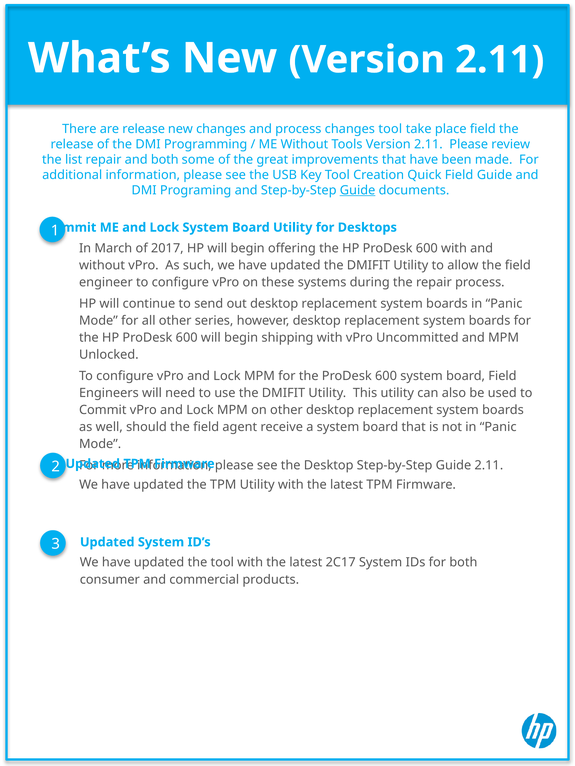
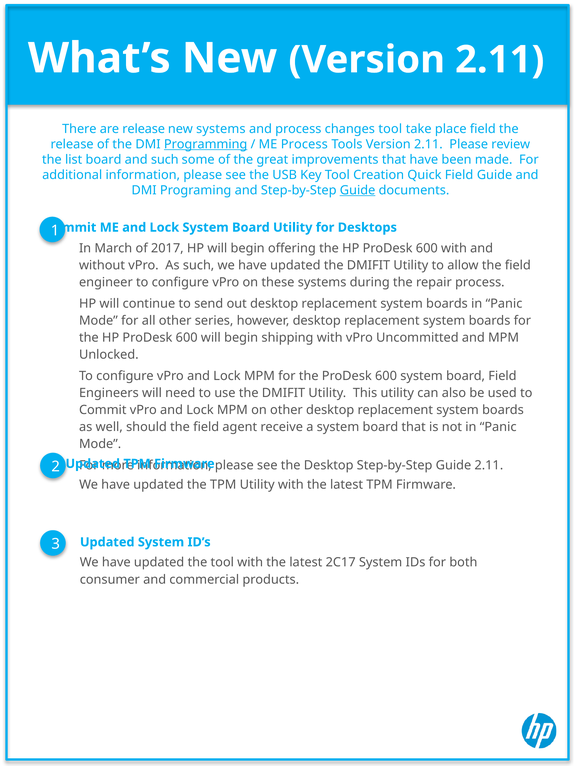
new changes: changes -> systems
Programming underline: none -> present
ME Without: Without -> Process
list repair: repair -> board
and both: both -> such
